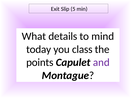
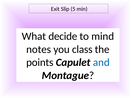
details: details -> decide
today: today -> notes
and colour: purple -> blue
